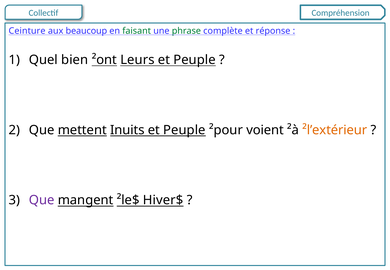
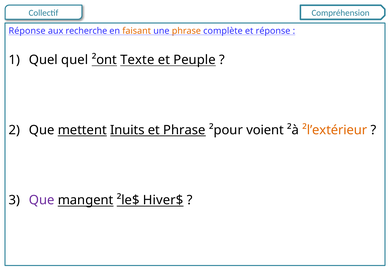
Ceinture at (27, 31): Ceinture -> Réponse
beaucoup: beaucoup -> recherche
faisant colour: green -> orange
phrase at (186, 31) colour: green -> orange
Quel bien: bien -> quel
Leurs: Leurs -> Texte
Peuple at (184, 130): Peuple -> Phrase
